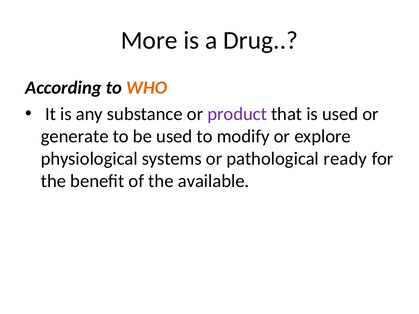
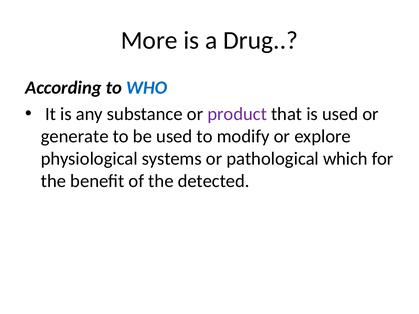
WHO colour: orange -> blue
ready: ready -> which
available: available -> detected
